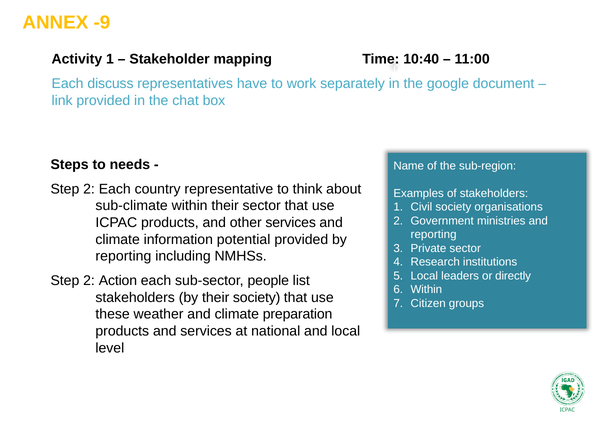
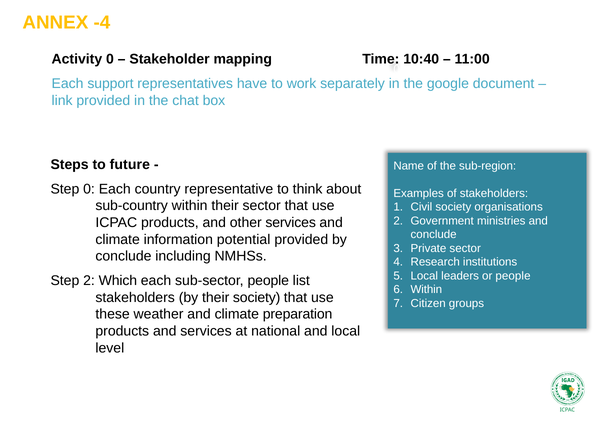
-9: -9 -> -4
Activity 1: 1 -> 0
discuss: discuss -> support
needs: needs -> future
2 at (89, 189): 2 -> 0
sub-climate: sub-climate -> sub-country
reporting at (434, 235): reporting -> conclude
reporting at (123, 257): reporting -> conclude
or directly: directly -> people
Action: Action -> Which
